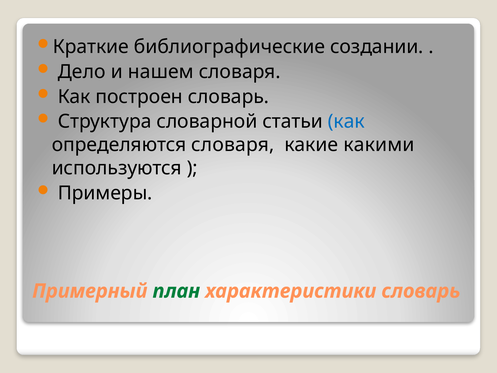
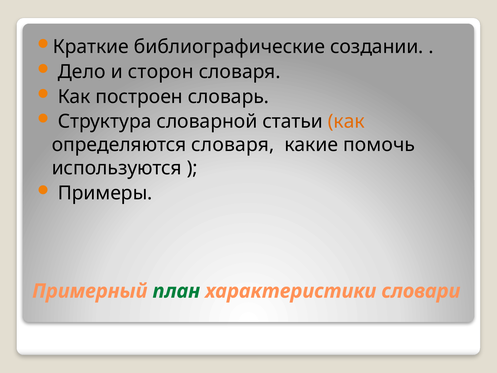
нашем: нашем -> сторон
как at (346, 122) colour: blue -> orange
какими: какими -> помочь
характеристики словарь: словарь -> словари
